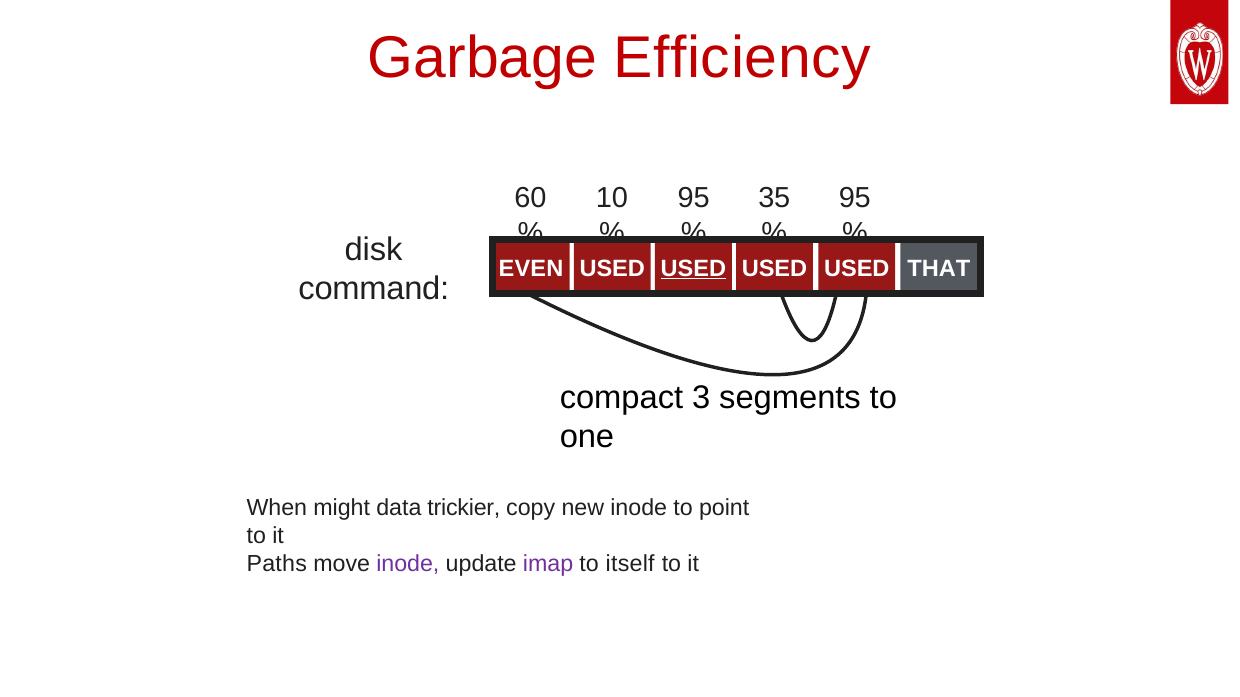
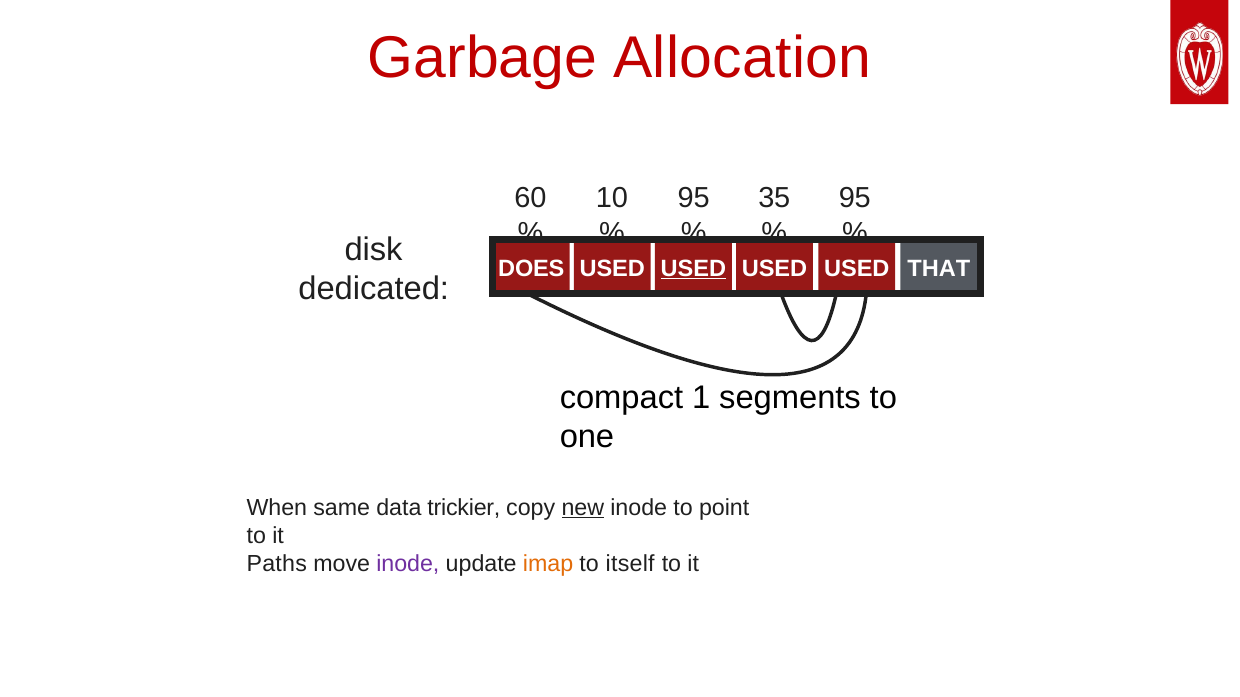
Efficiency: Efficiency -> Allocation
EVEN: EVEN -> DOES
command: command -> dedicated
3: 3 -> 1
might: might -> same
new underline: none -> present
imap colour: purple -> orange
